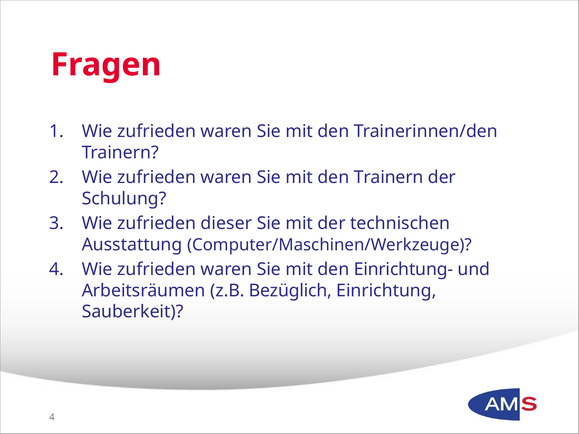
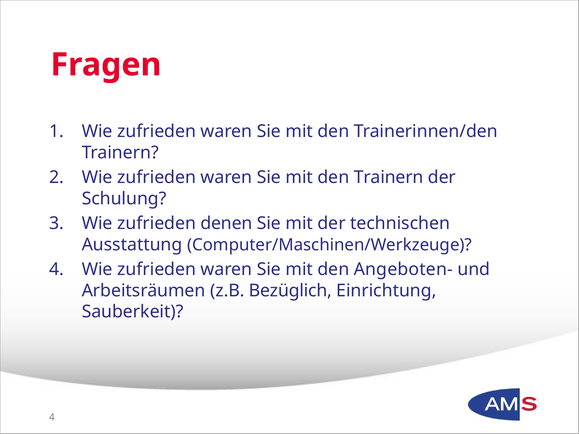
dieser: dieser -> denen
Einrichtung-: Einrichtung- -> Angeboten-
